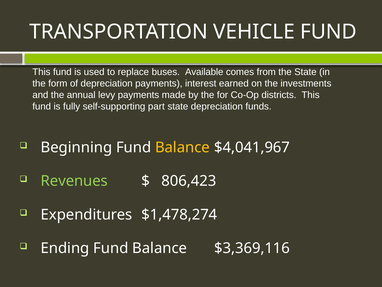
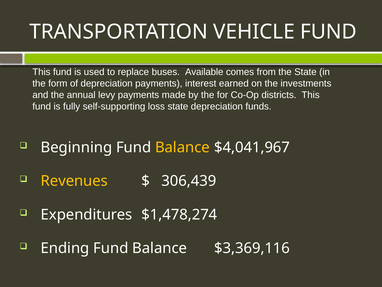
part: part -> loss
Revenues colour: light green -> yellow
806,423: 806,423 -> 306,439
